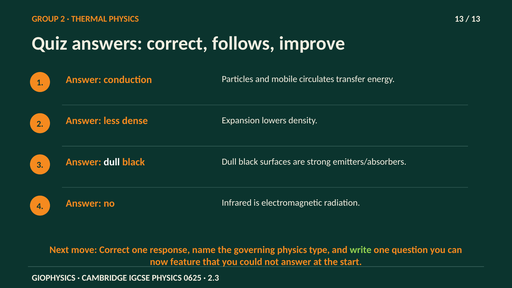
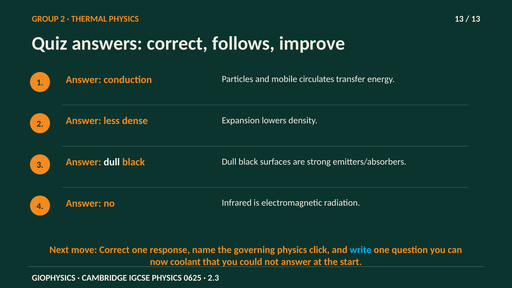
type: type -> click
write colour: light green -> light blue
feature: feature -> coolant
